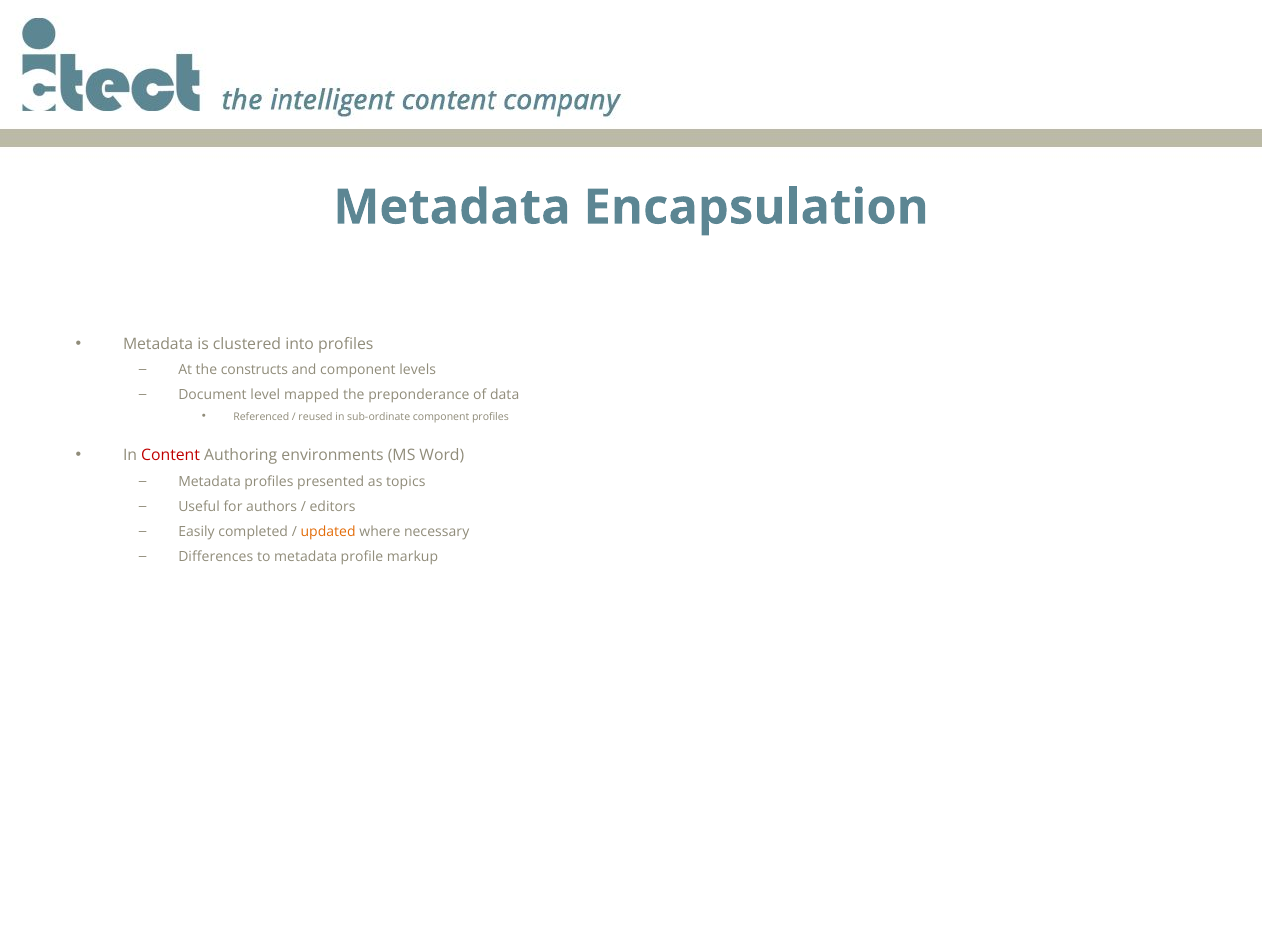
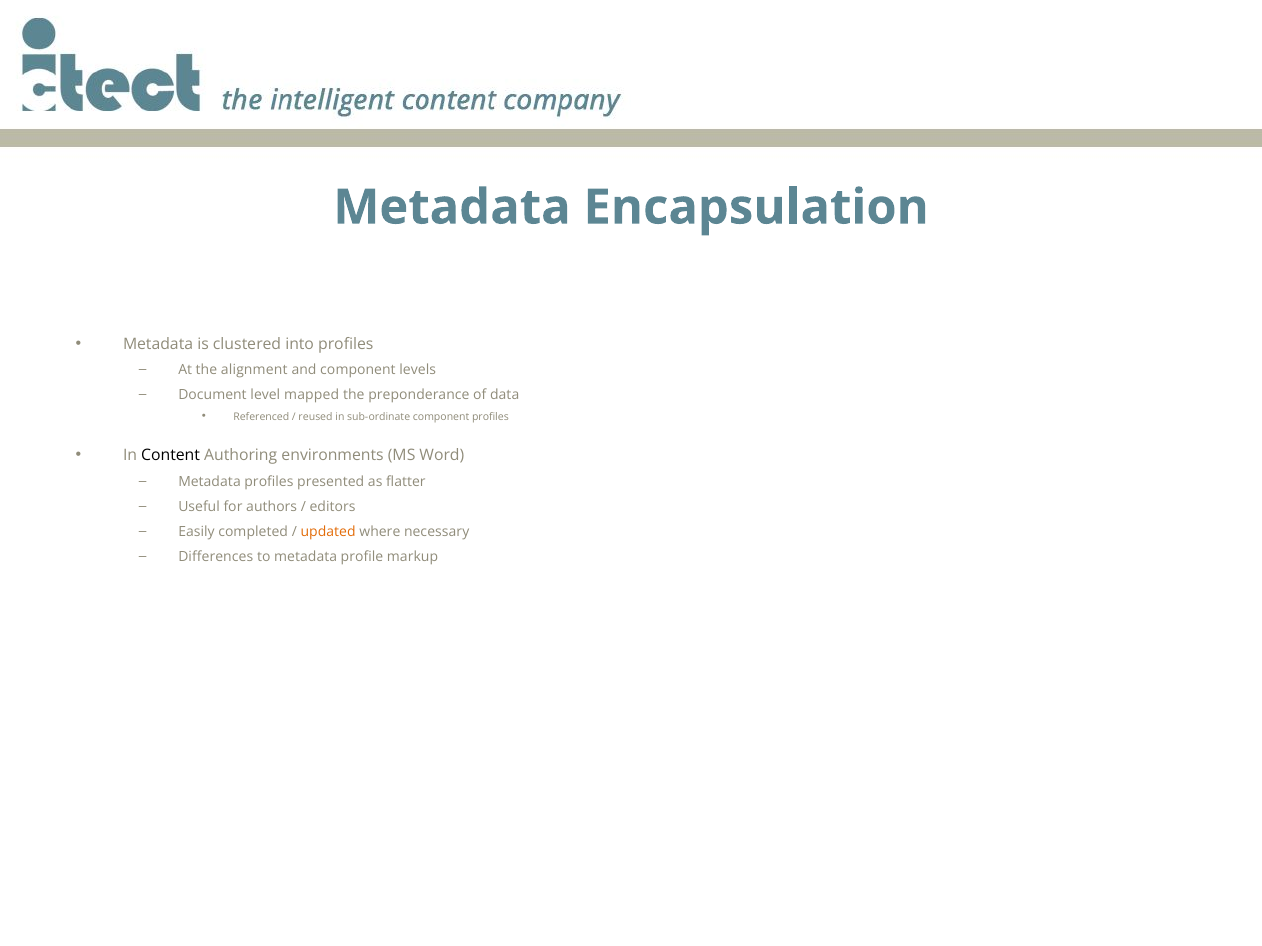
constructs: constructs -> alignment
Content colour: red -> black
topics: topics -> flatter
